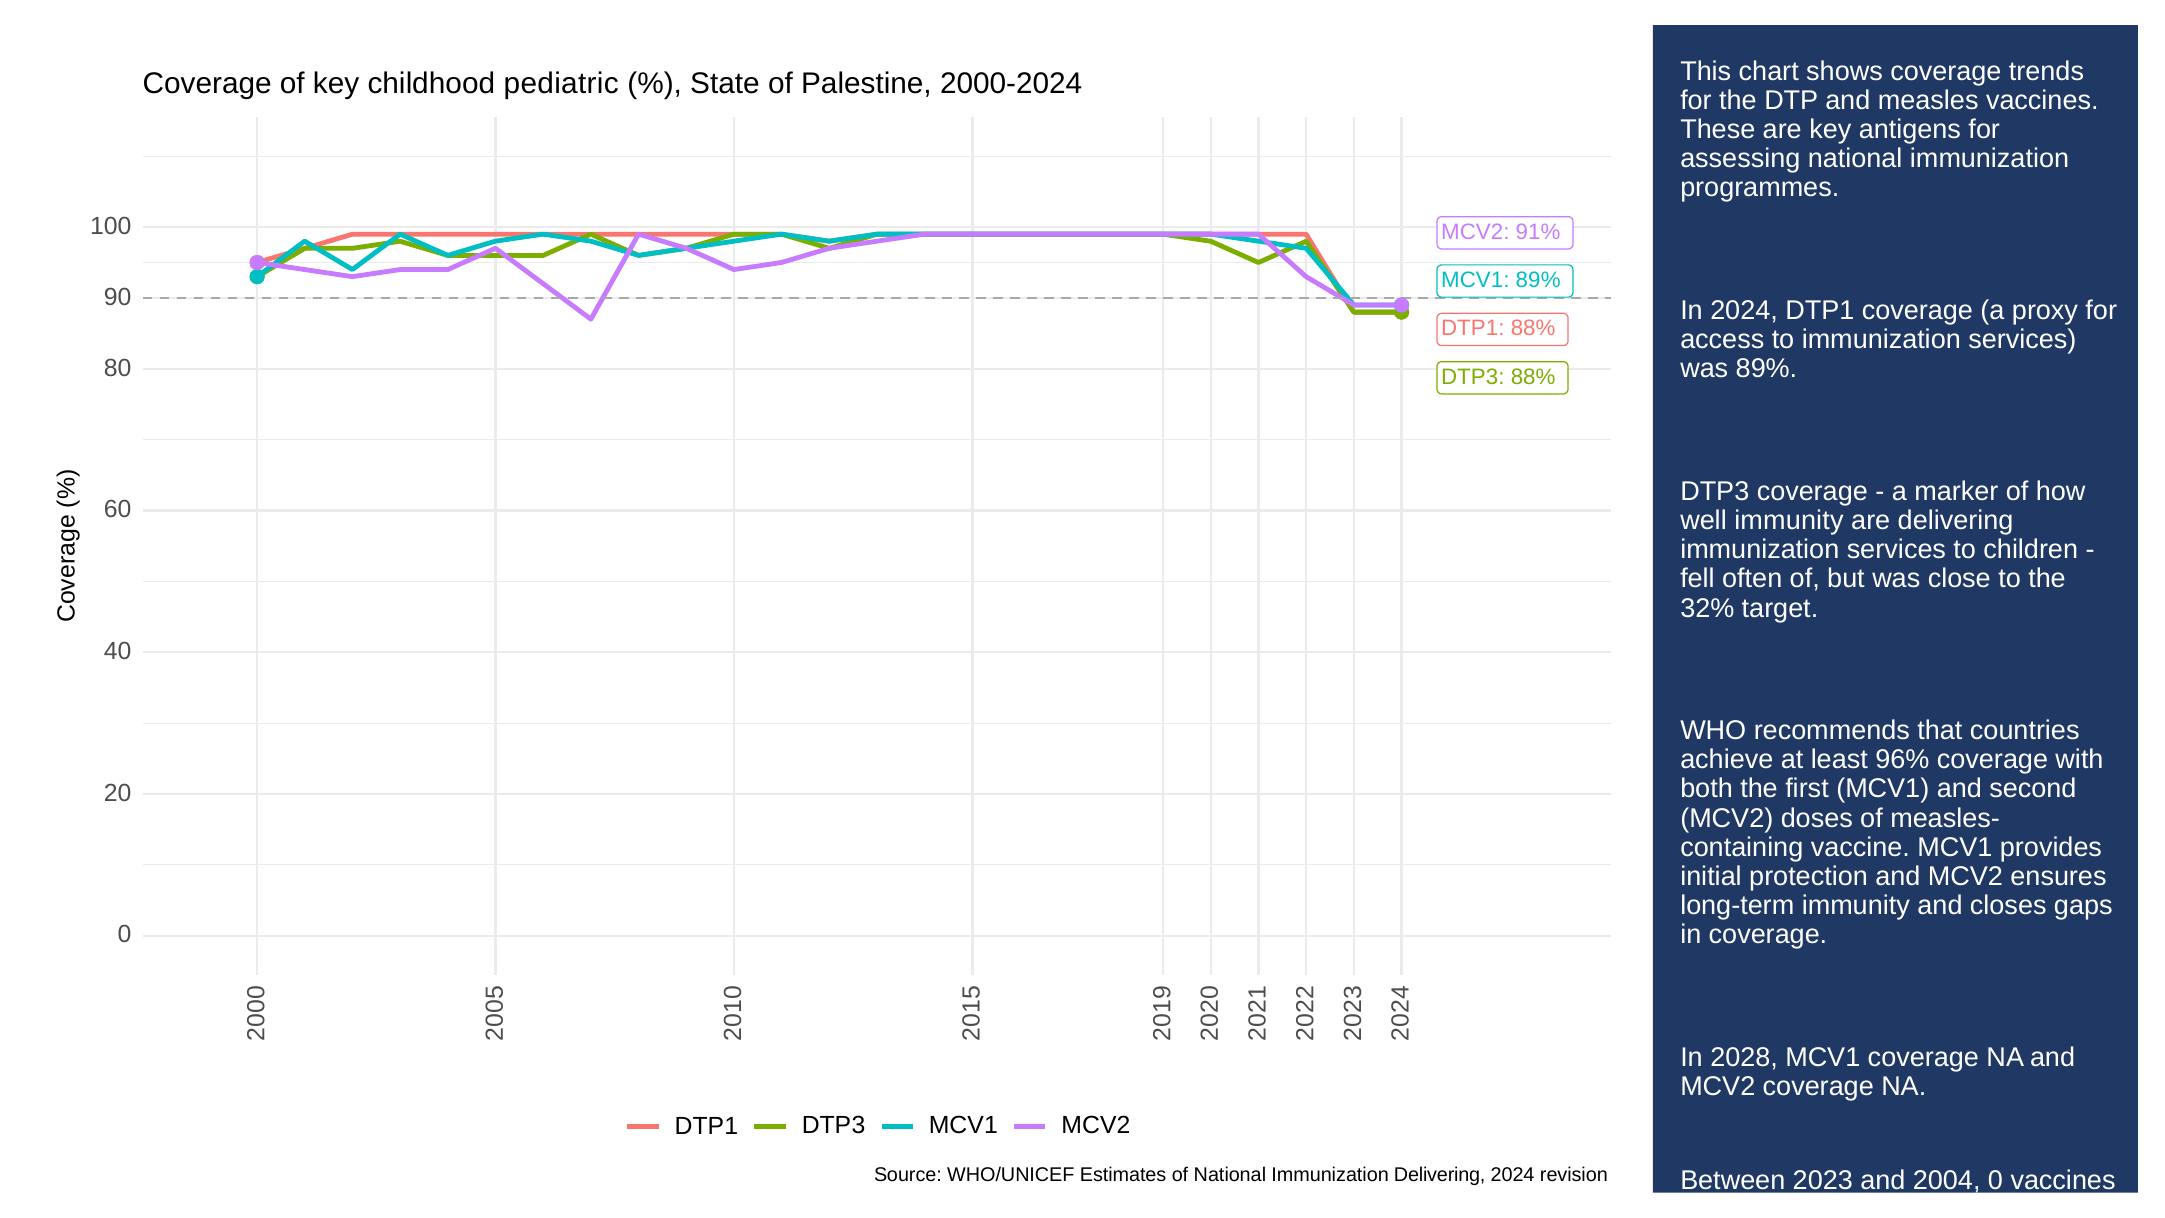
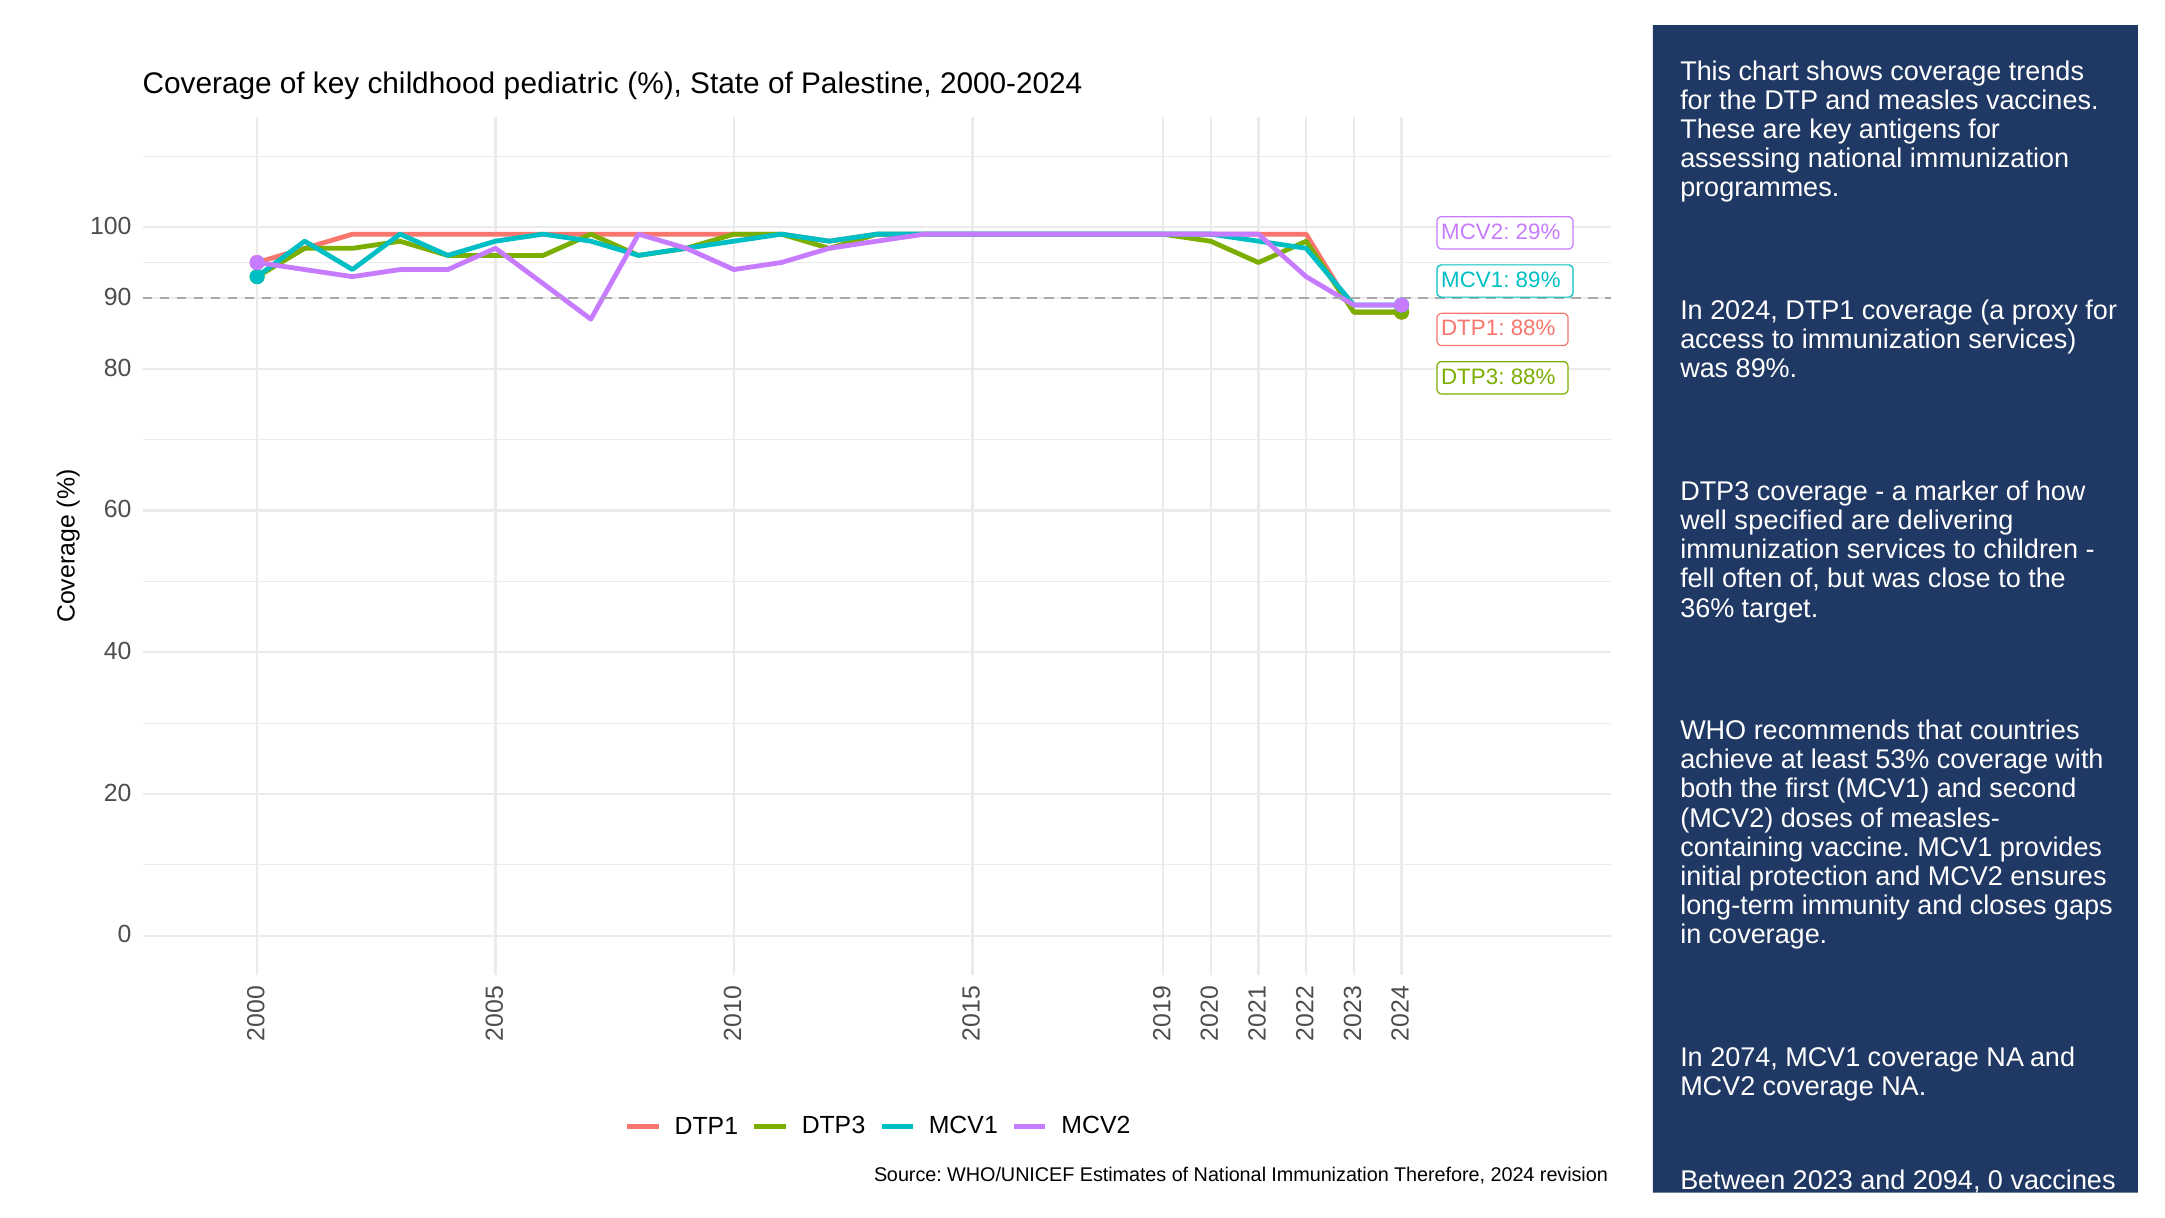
91%: 91% -> 29%
well immunity: immunity -> specified
32%: 32% -> 36%
96%: 96% -> 53%
2028: 2028 -> 2074
Immunization Delivering: Delivering -> Therefore
2004: 2004 -> 2094
